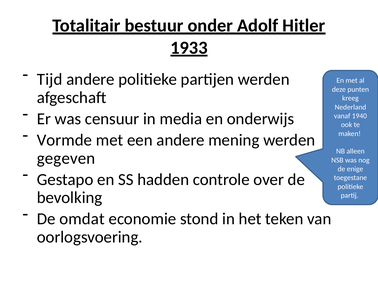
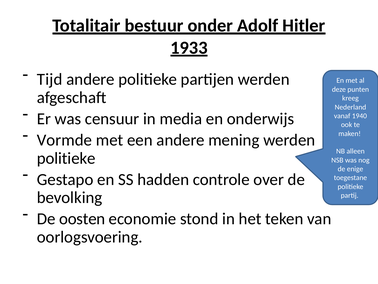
gegeven at (66, 158): gegeven -> politieke
omdat: omdat -> oosten
